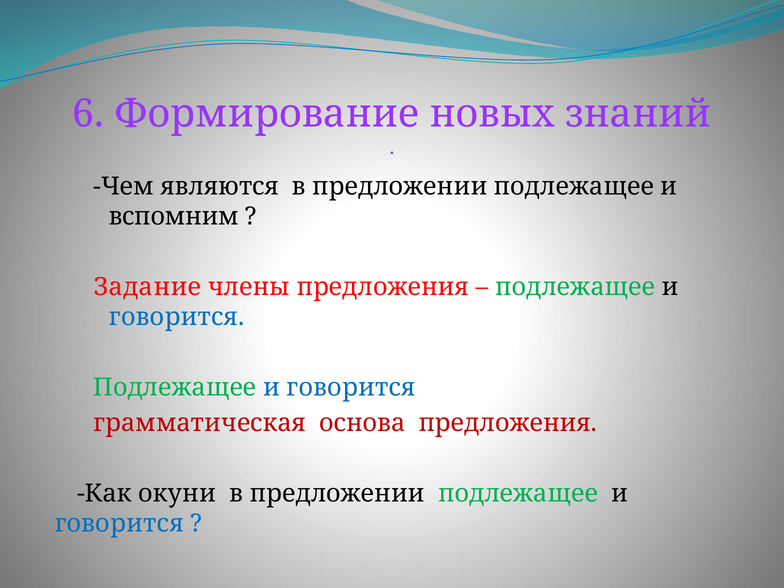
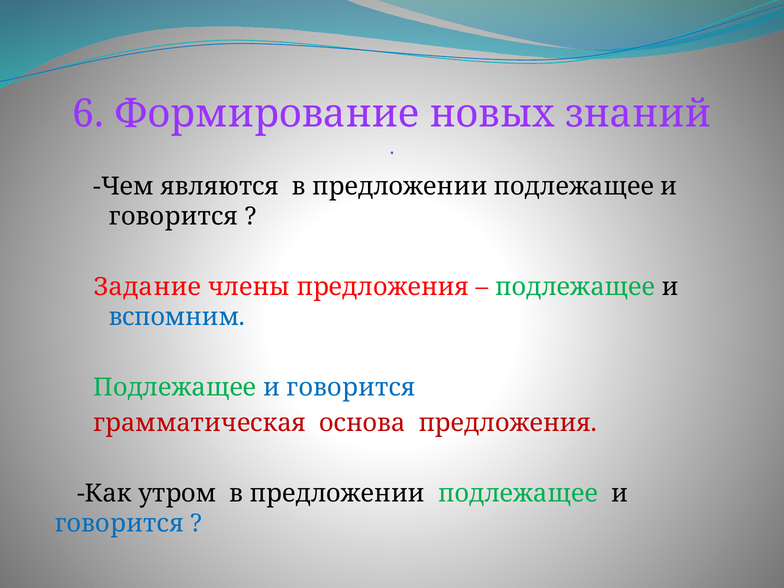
вспомним at (174, 217): вспомним -> говорится
говорится at (177, 317): говорится -> вспомним
окуни: окуни -> утром
